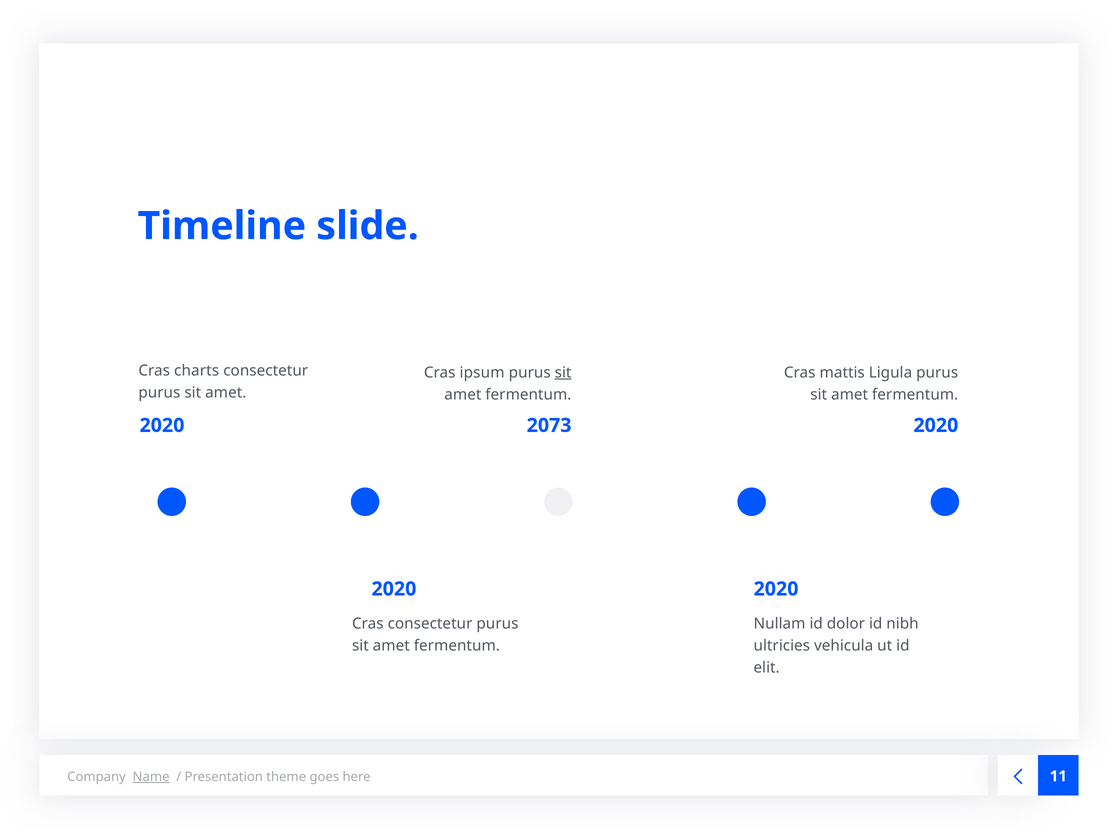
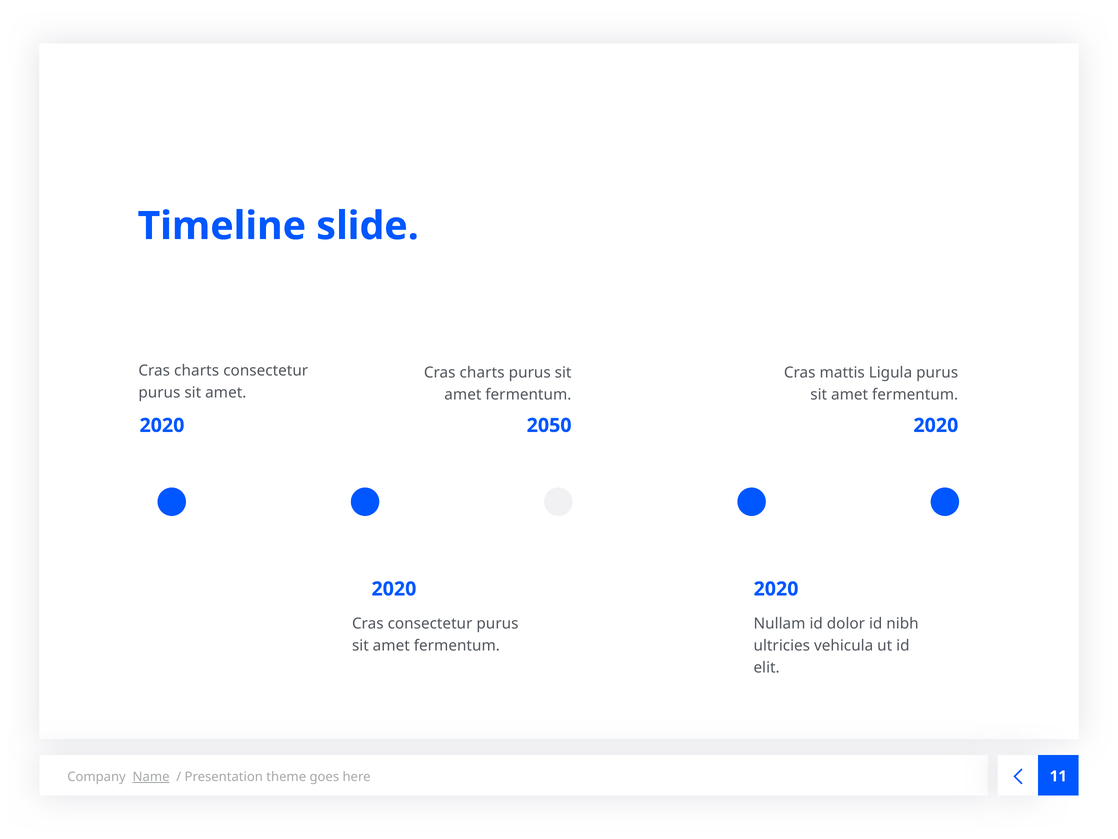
ipsum at (482, 372): ipsum -> charts
sit at (563, 372) underline: present -> none
2073: 2073 -> 2050
